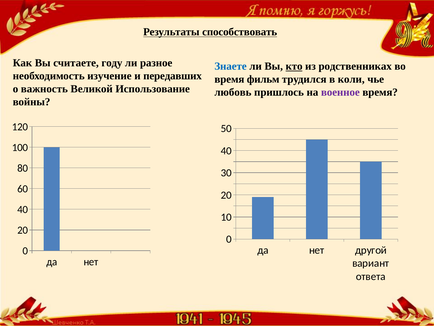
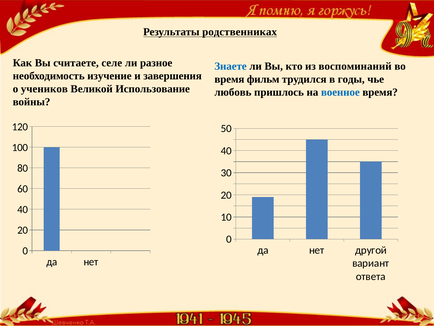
способствовать: способствовать -> родственниках
году: году -> селе
кто underline: present -> none
родственниках: родственниках -> воспоминаний
передавших: передавших -> завершения
коли: коли -> годы
важность: важность -> учеников
военное colour: purple -> blue
